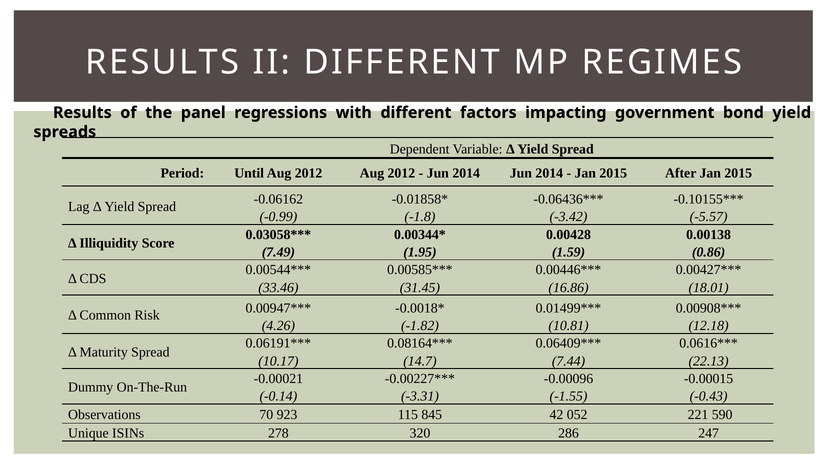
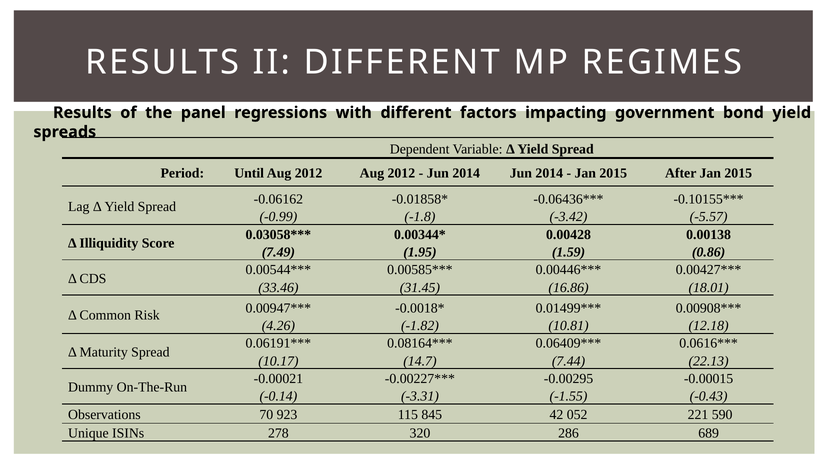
-0.00096: -0.00096 -> -0.00295
247: 247 -> 689
